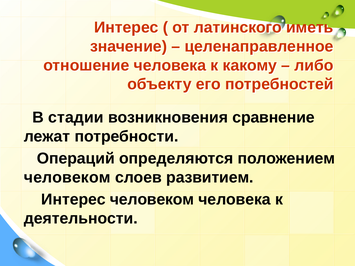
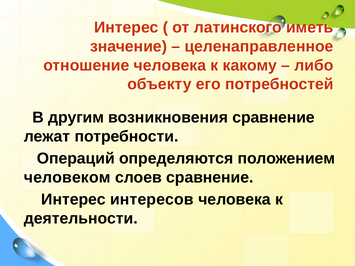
стадии: стадии -> другим
слоев развитием: развитием -> сравнение
Интерес человеком: человеком -> интересов
